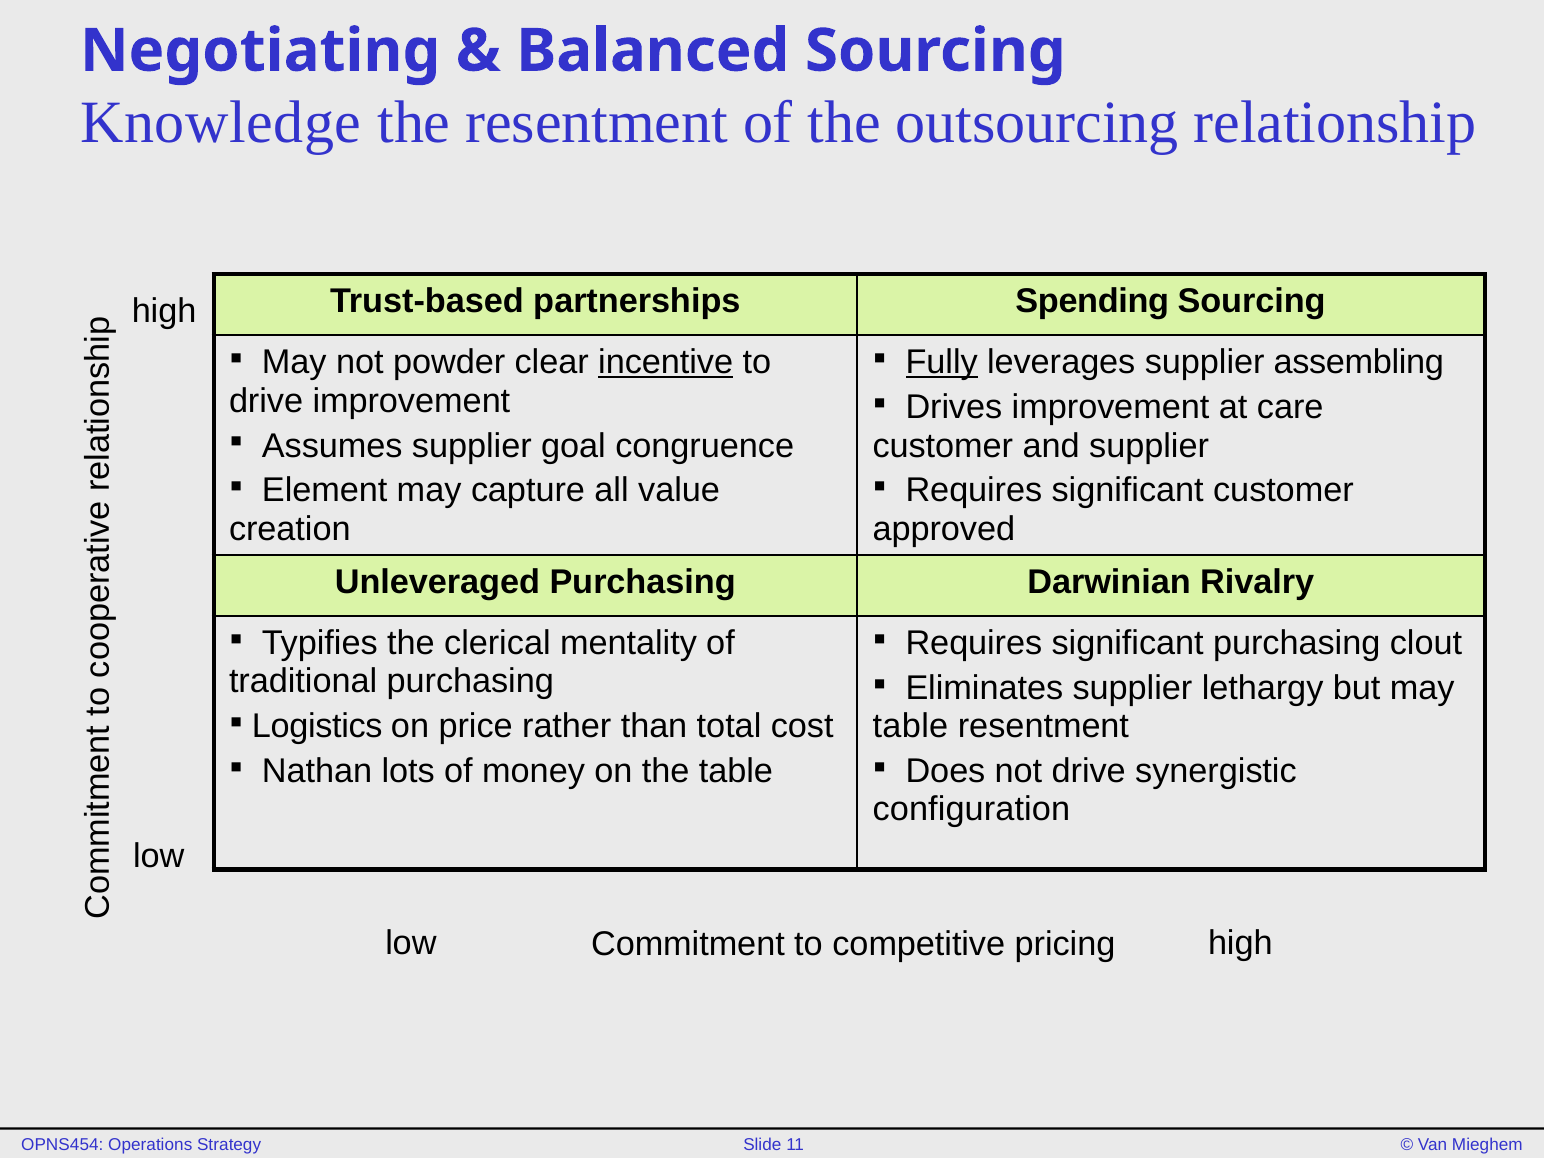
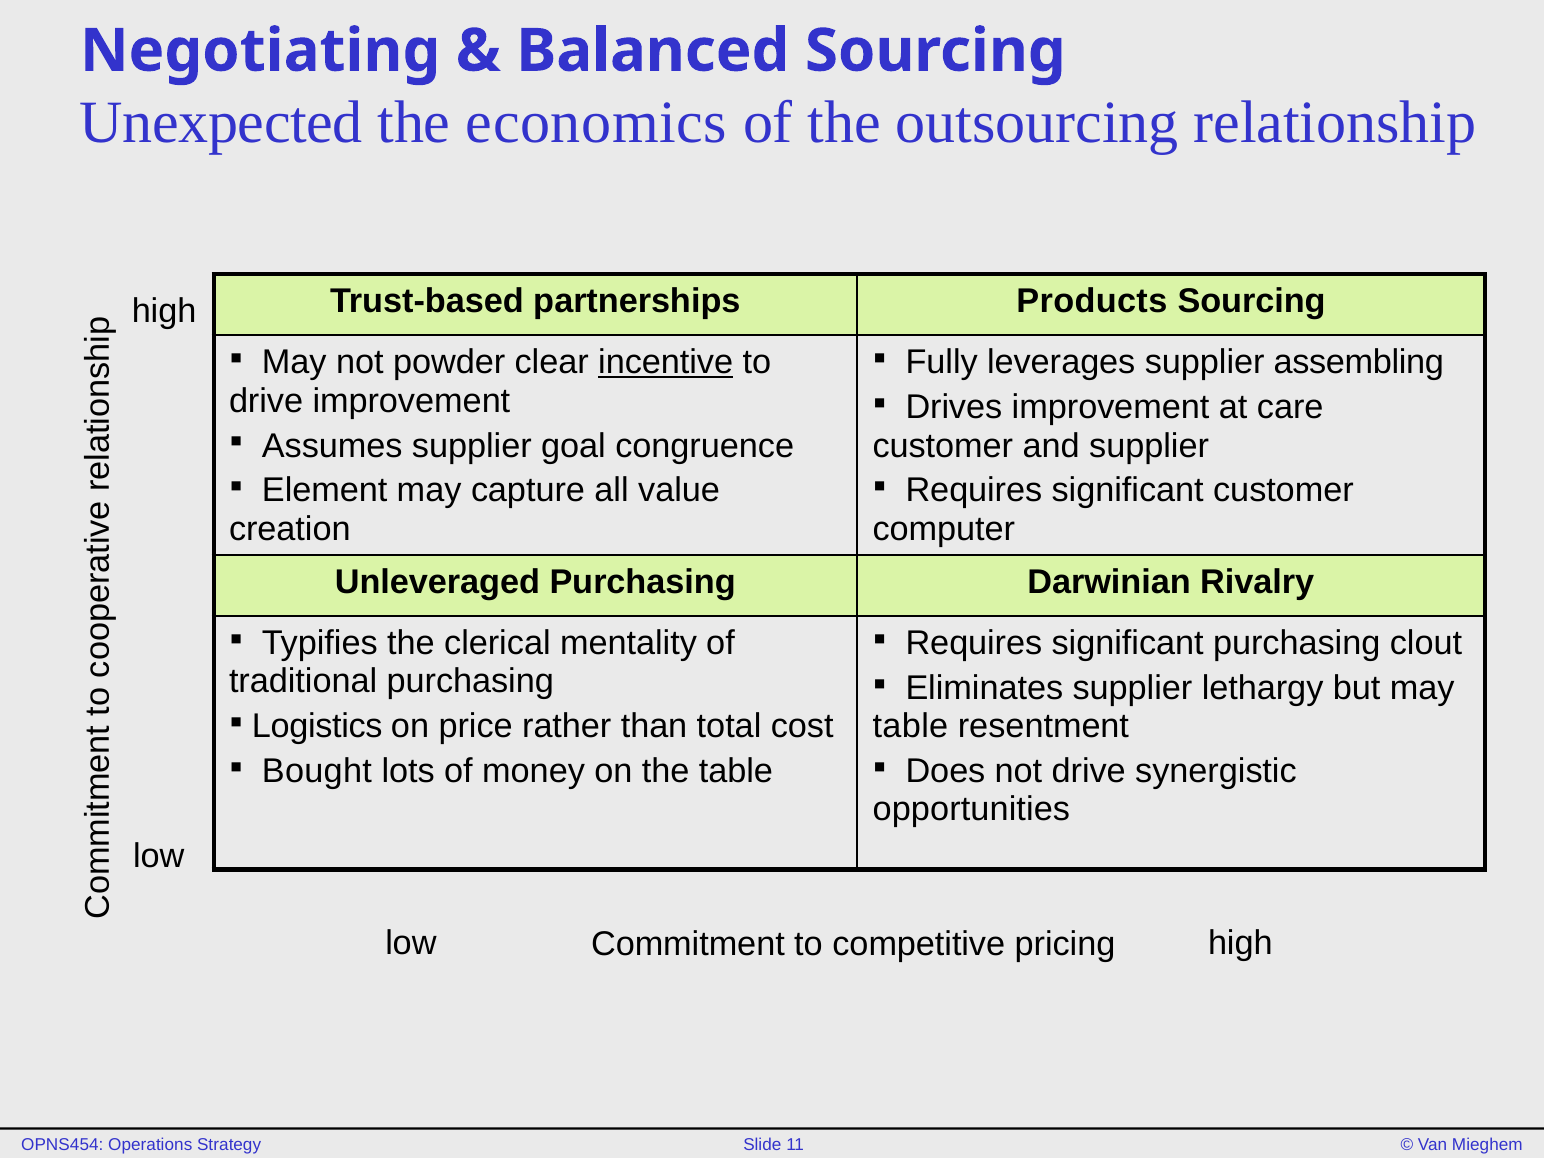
Knowledge: Knowledge -> Unexpected
the resentment: resentment -> economics
Spending: Spending -> Products
Fully underline: present -> none
approved: approved -> computer
Nathan: Nathan -> Bought
configuration: configuration -> opportunities
